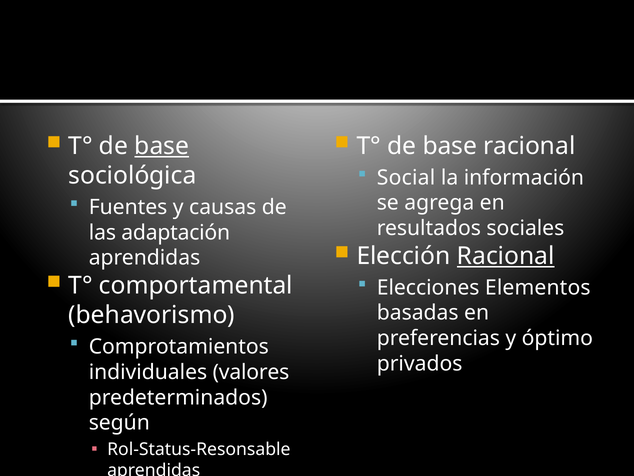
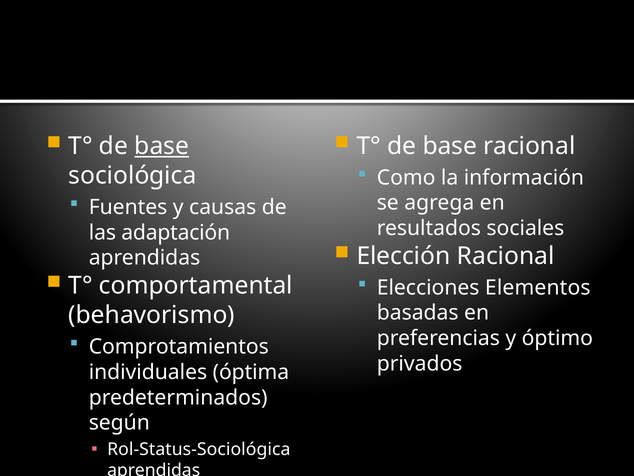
Social: Social -> Como
Racional at (506, 256) underline: present -> none
valores: valores -> óptima
Rol-Status-Resonsable: Rol-Status-Resonsable -> Rol-Status-Sociológica
